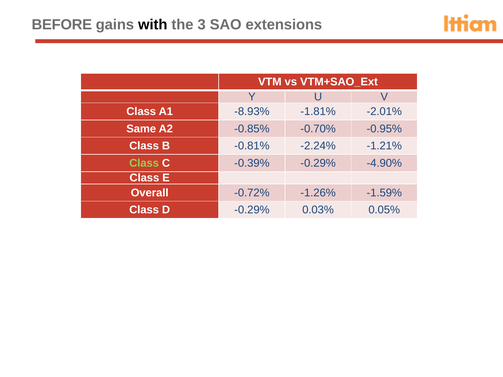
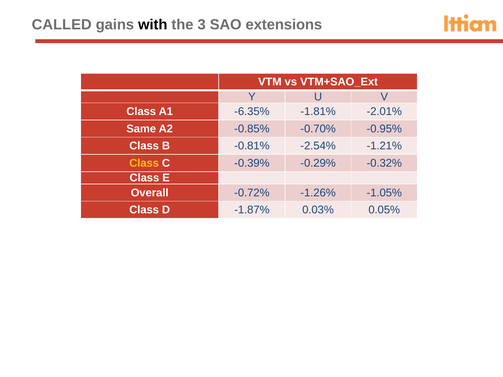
BEFORE: BEFORE -> CALLED
-8.93%: -8.93% -> -6.35%
-2.24%: -2.24% -> -2.54%
Class at (144, 163) colour: light green -> yellow
-4.90%: -4.90% -> -0.32%
-1.59%: -1.59% -> -1.05%
D -0.29%: -0.29% -> -1.87%
